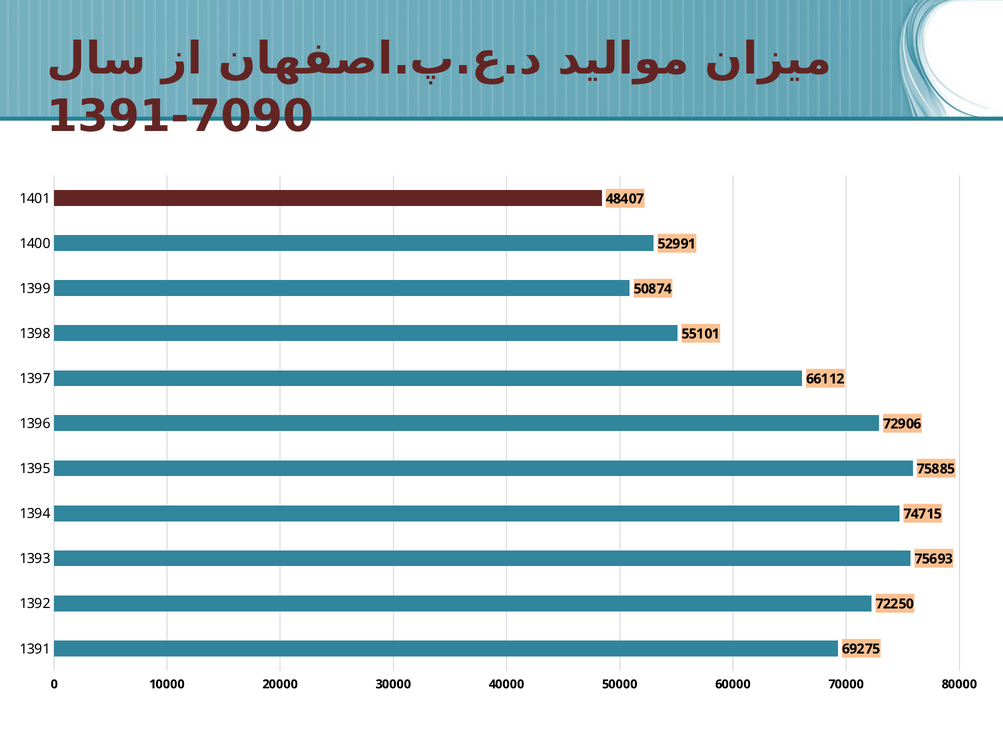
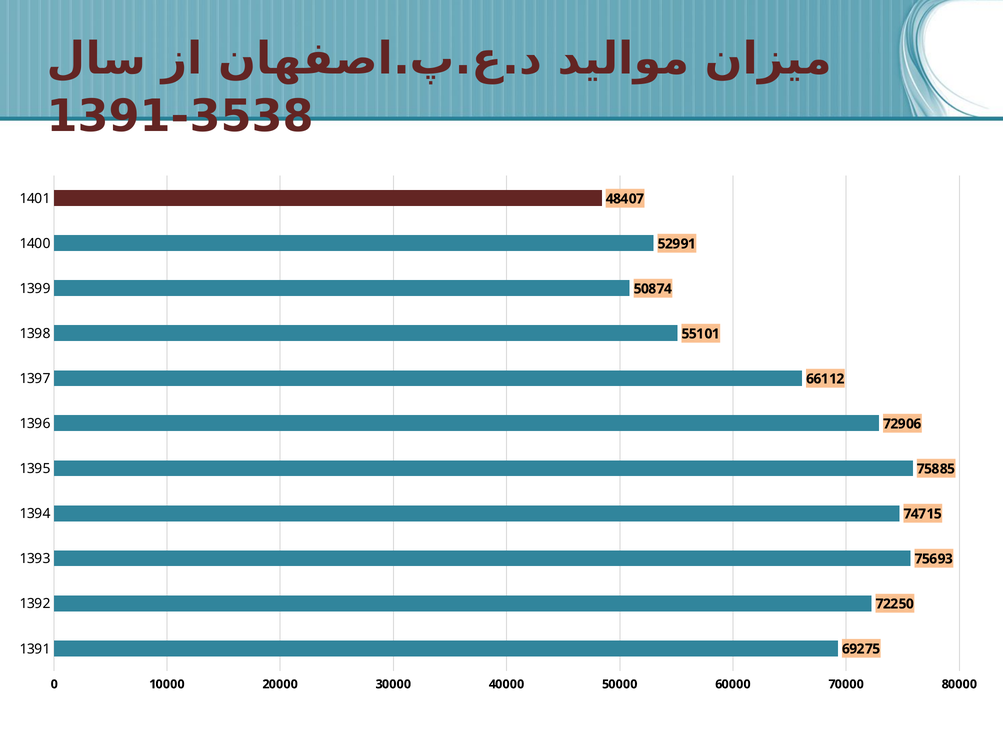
7090: 7090 -> 3538
